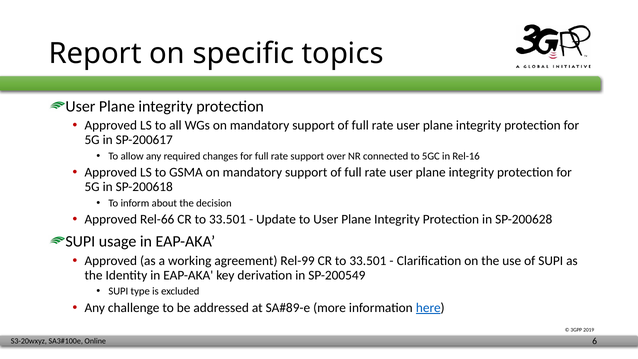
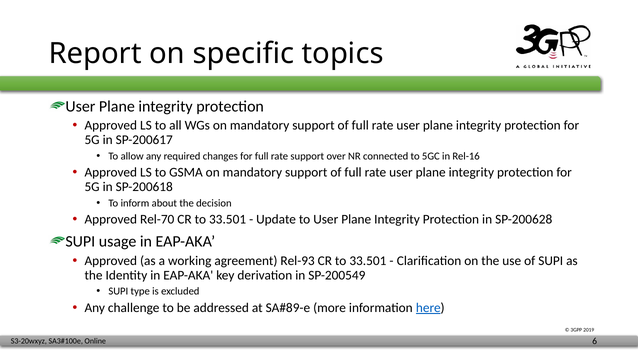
Rel-66: Rel-66 -> Rel-70
Rel-99: Rel-99 -> Rel-93
